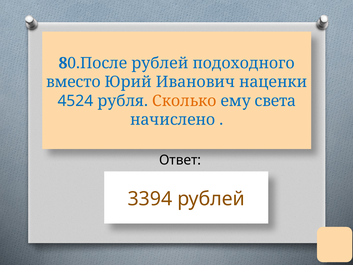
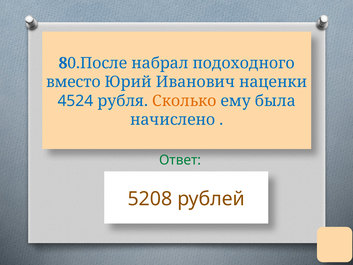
80.После рублей: рублей -> набрал
света: света -> была
Ответ colour: black -> green
3394: 3394 -> 5208
